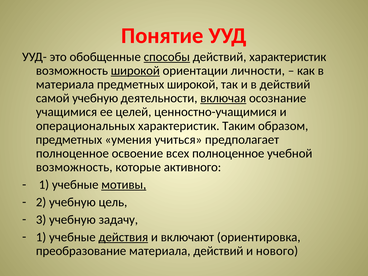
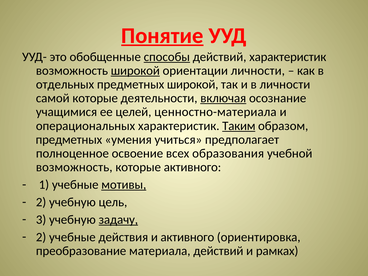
Понятие underline: none -> present
материала at (65, 84): материала -> отдельных
в действий: действий -> личности
самой учебную: учебную -> которые
ценностно-учащимися: ценностно-учащимися -> ценностно-материала
Таким underline: none -> present
всех полноценное: полноценное -> образования
задачу underline: none -> present
1 at (41, 237): 1 -> 2
действия underline: present -> none
и включают: включают -> активного
нового: нового -> рамках
